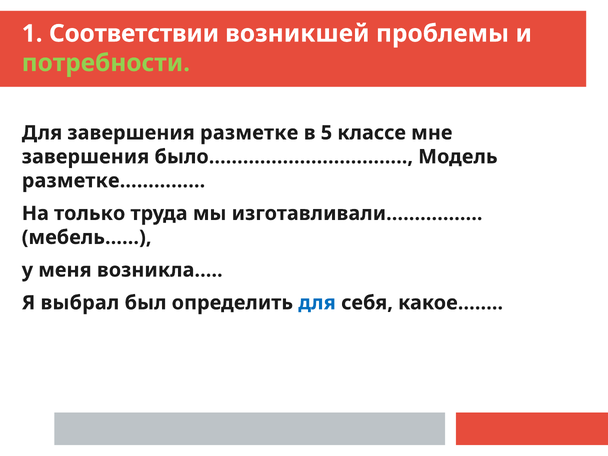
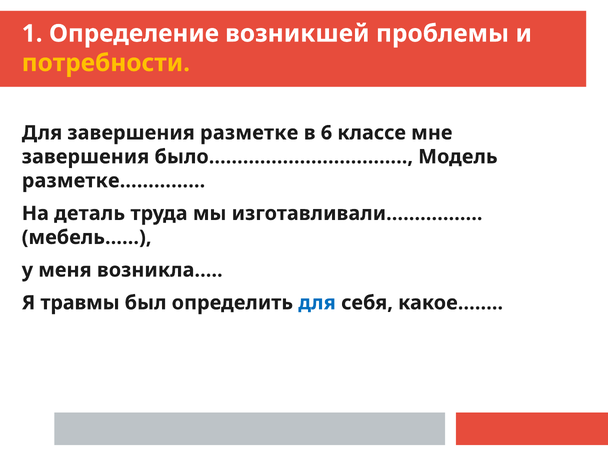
Соответствии: Соответствии -> Определение
потребности colour: light green -> yellow
5: 5 -> 6
только: только -> деталь
выбрал: выбрал -> травмы
